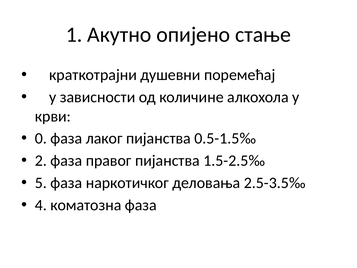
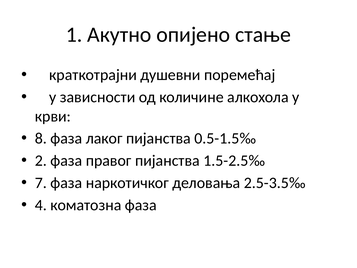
0: 0 -> 8
5: 5 -> 7
